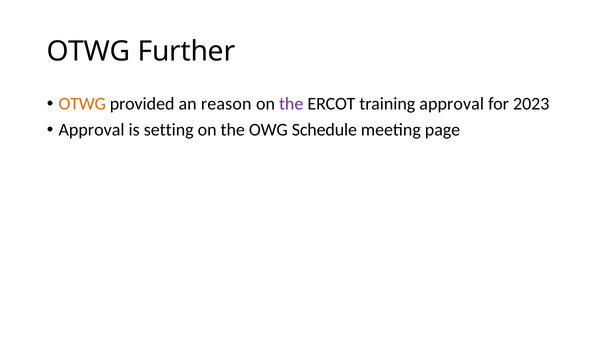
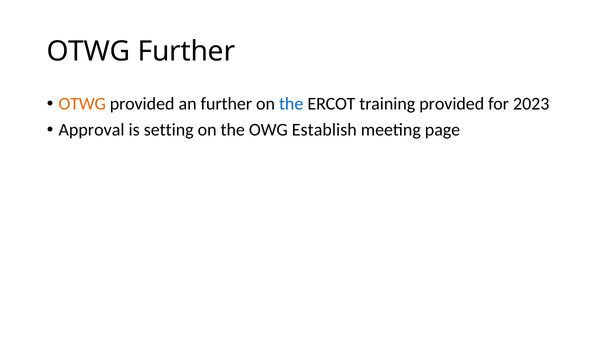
an reason: reason -> further
the at (291, 104) colour: purple -> blue
training approval: approval -> provided
Schedule: Schedule -> Establish
